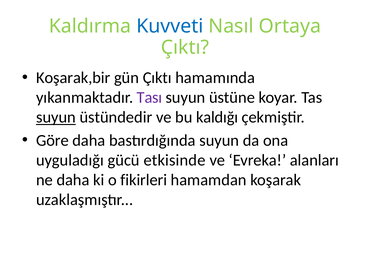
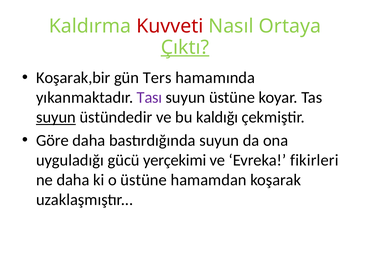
Kuvveti colour: blue -> red
Çıktı at (185, 47) underline: none -> present
gün Çıktı: Çıktı -> Ters
etkisinde: etkisinde -> yerçekimi
alanları: alanları -> fikirleri
o fikirleri: fikirleri -> üstüne
